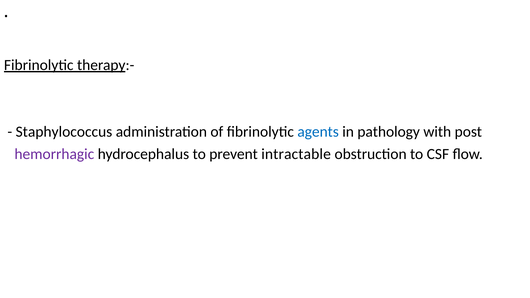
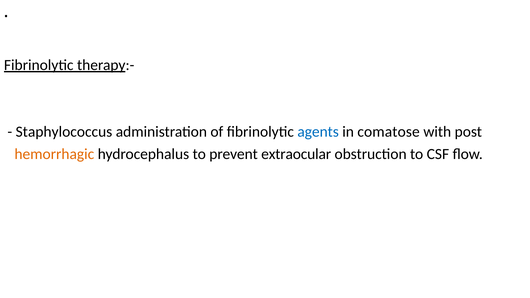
pathology: pathology -> comatose
hemorrhagic colour: purple -> orange
intractable: intractable -> extraocular
